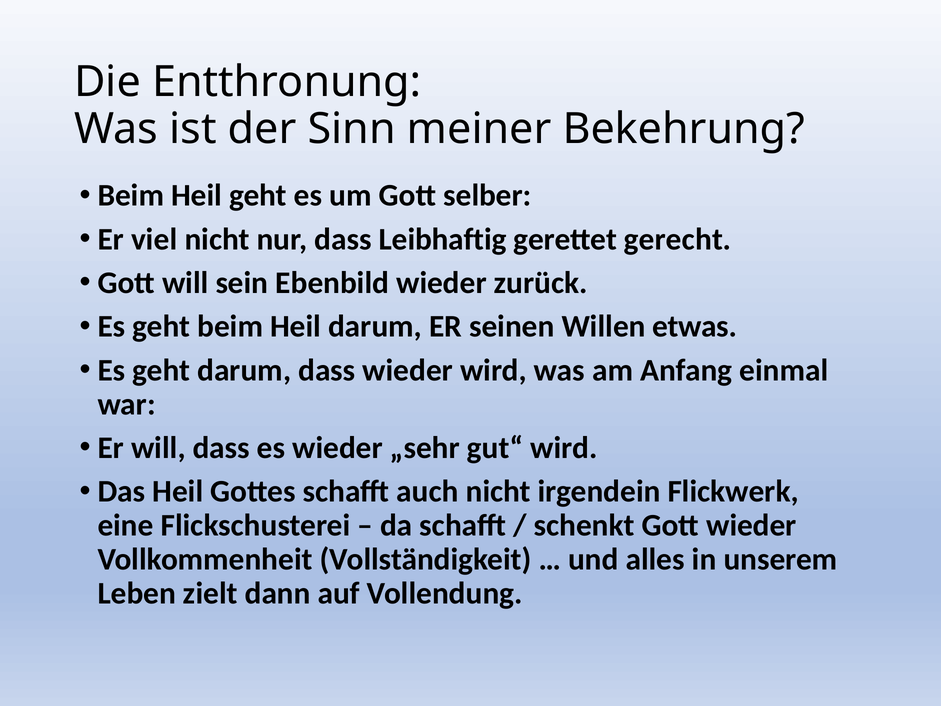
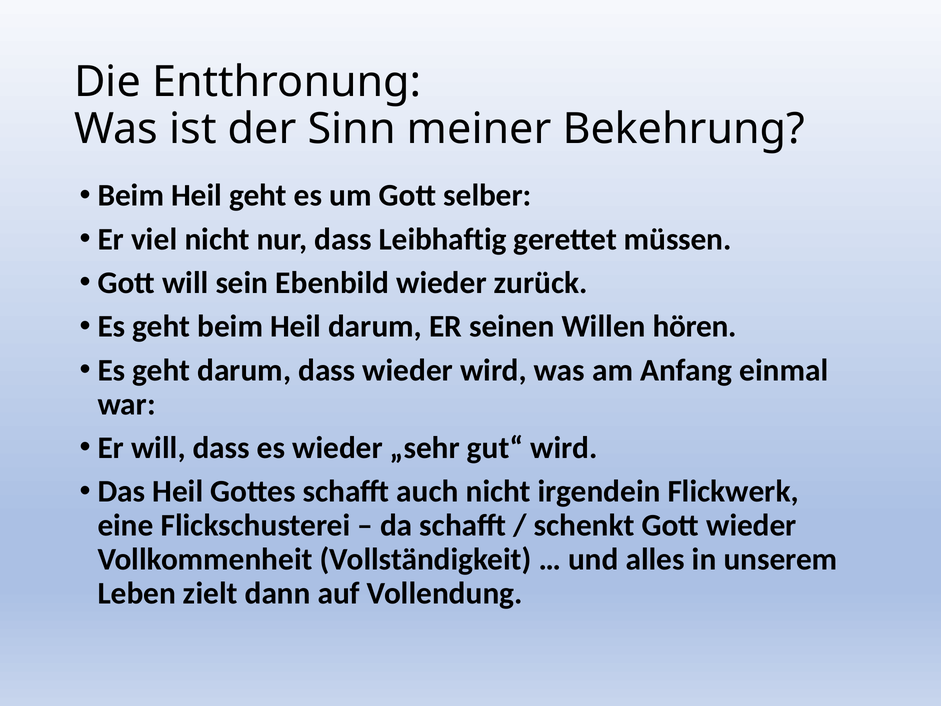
gerecht: gerecht -> müssen
etwas: etwas -> hören
